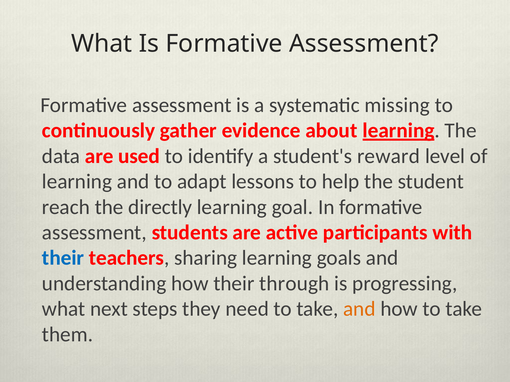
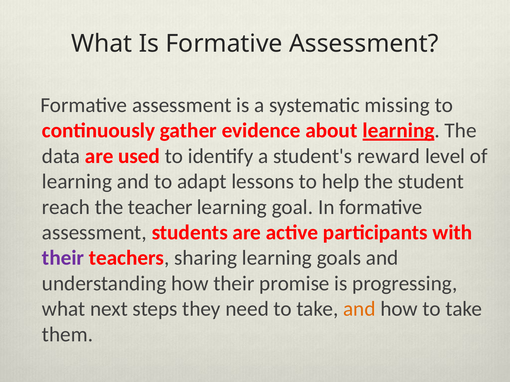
directly: directly -> teacher
their at (63, 258) colour: blue -> purple
through: through -> promise
